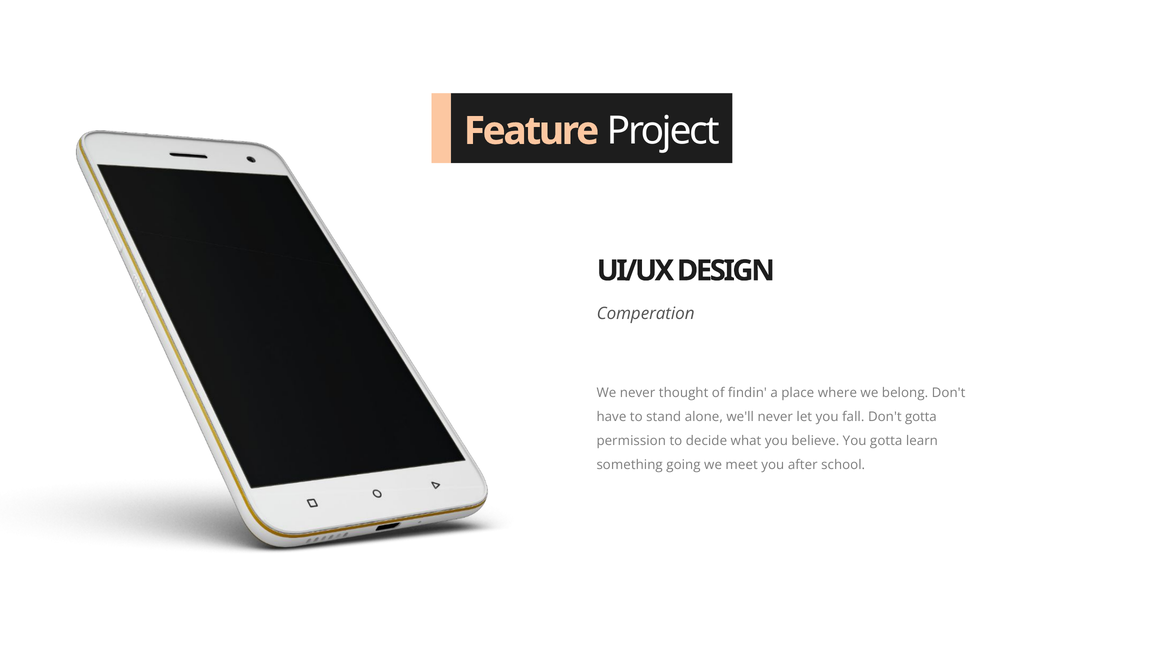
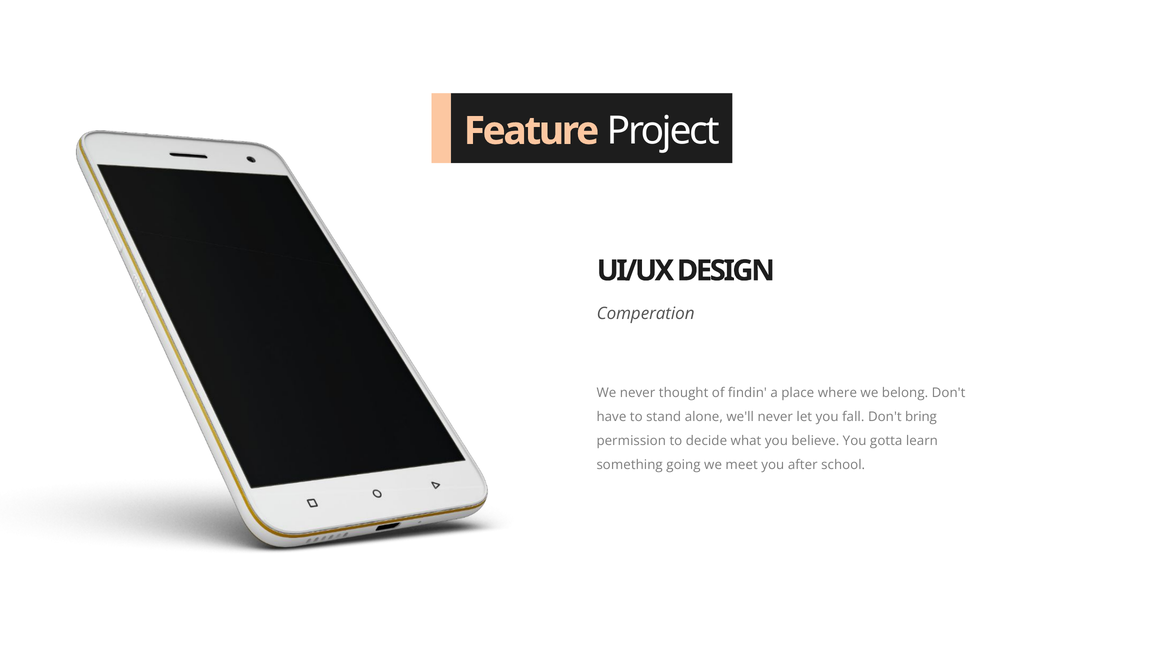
Don't gotta: gotta -> bring
